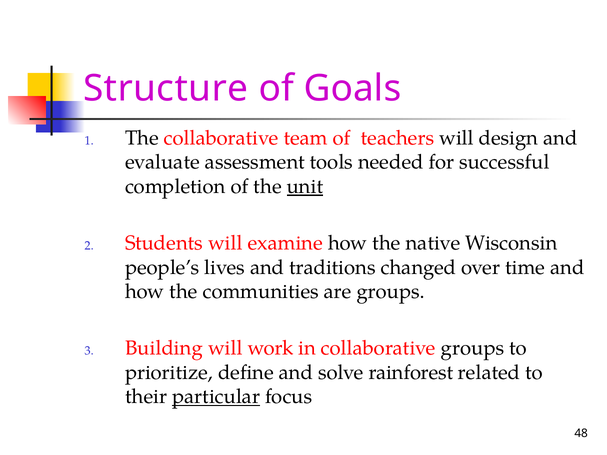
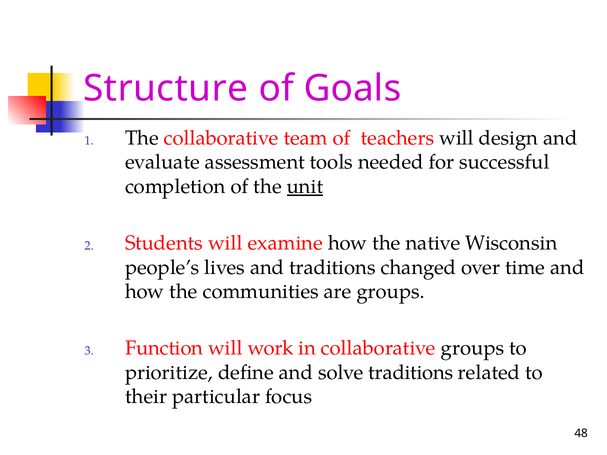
Building: Building -> Function
solve rainforest: rainforest -> traditions
particular underline: present -> none
